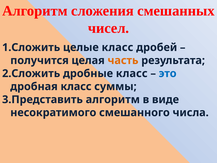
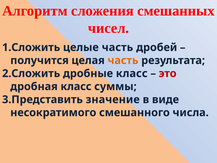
целые класс: класс -> часть
это colour: blue -> red
алгоритм at (113, 99): алгоритм -> значение
